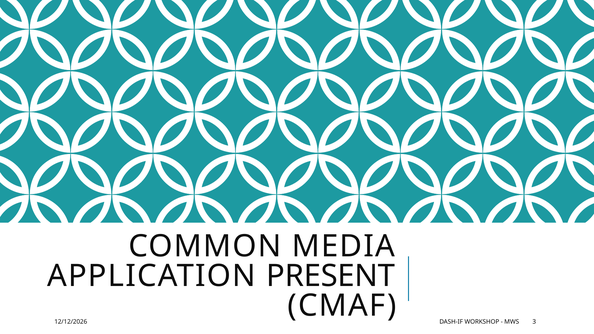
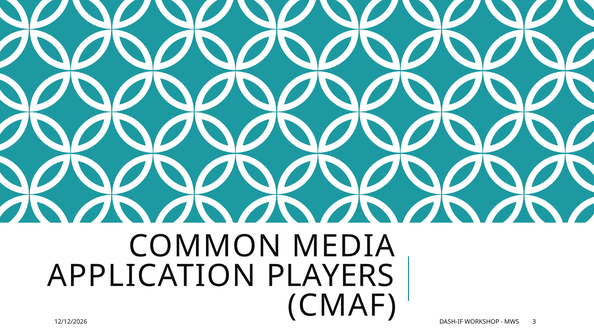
PRESENT: PRESENT -> PLAYERS
